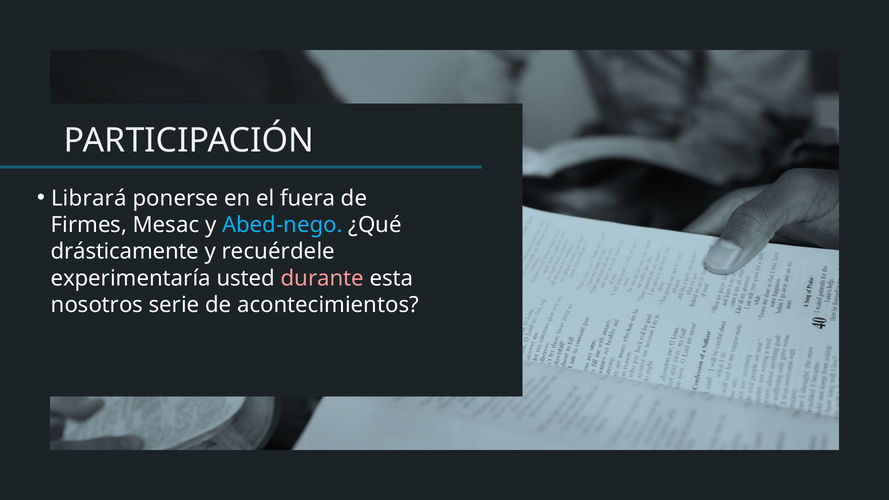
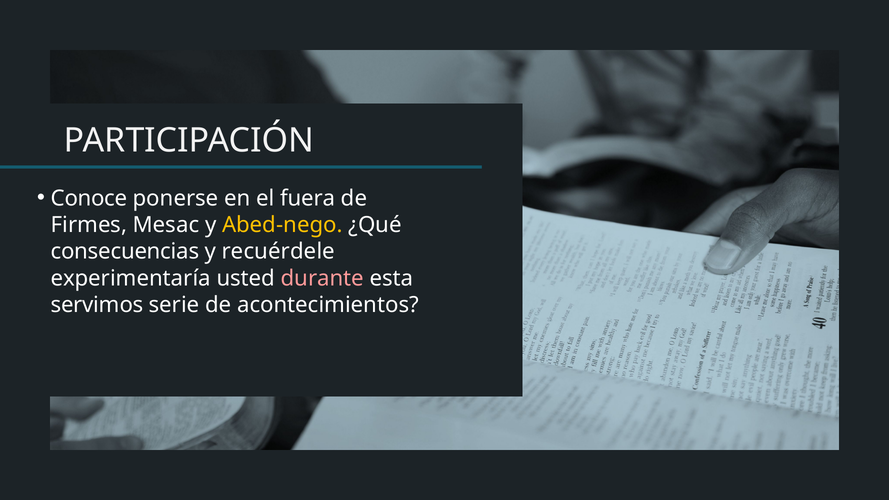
Librará: Librará -> Conoce
Abed-nego colour: light blue -> yellow
drásticamente: drásticamente -> consecuencias
nosotros: nosotros -> servimos
